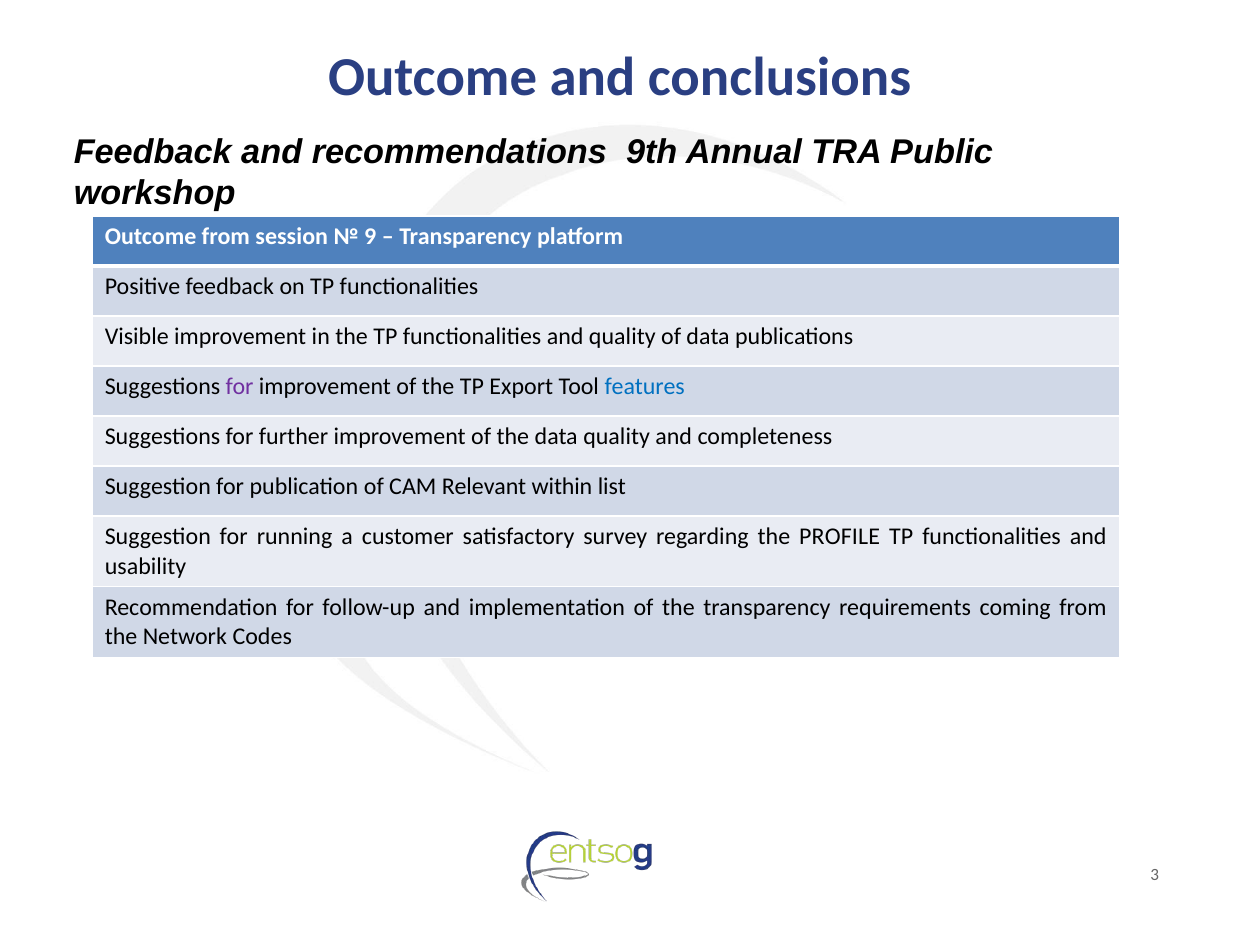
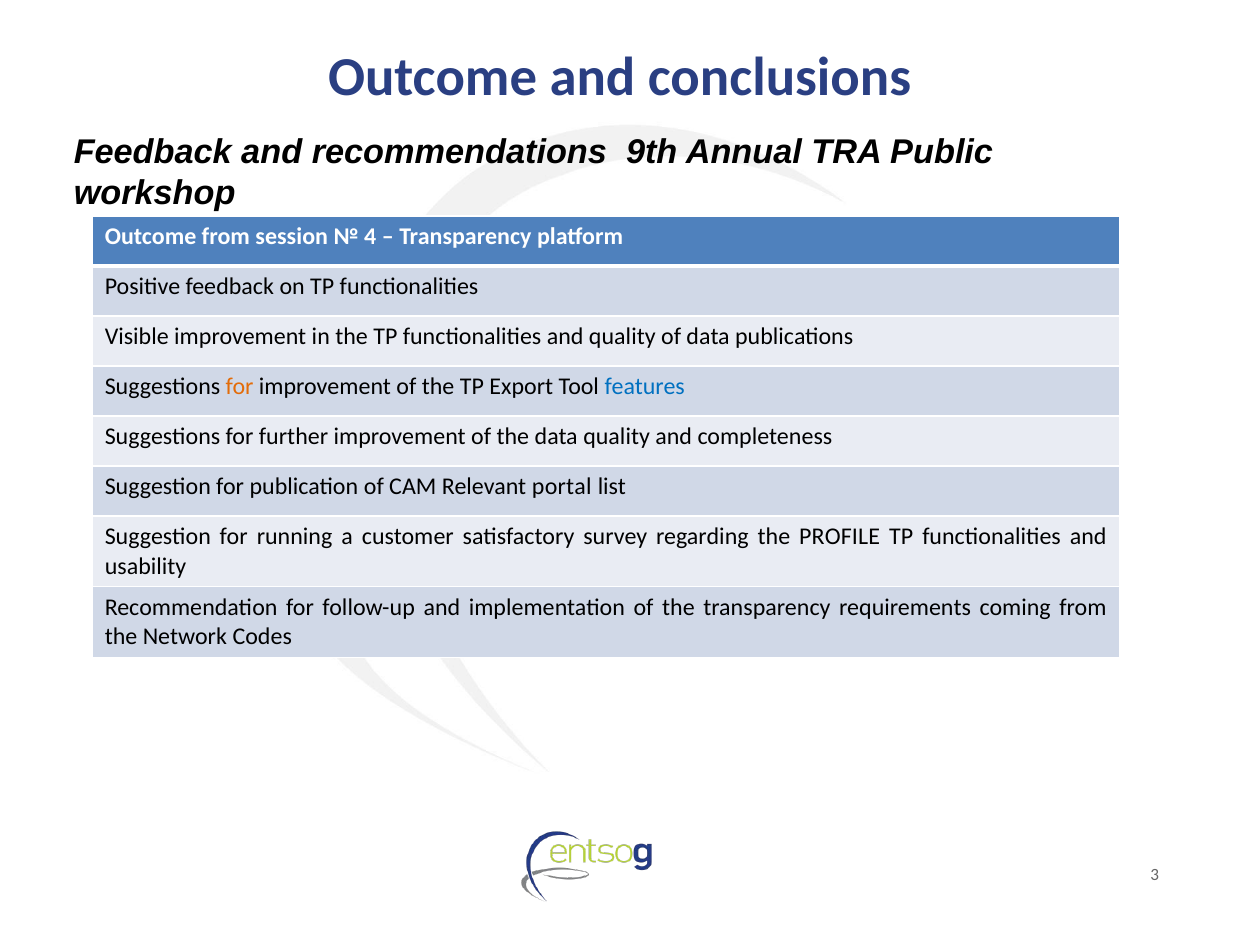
9: 9 -> 4
for at (240, 387) colour: purple -> orange
within: within -> portal
